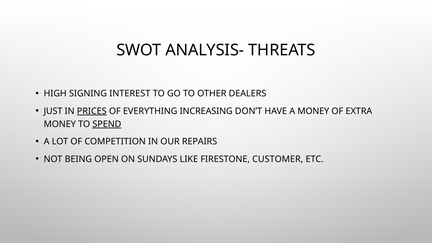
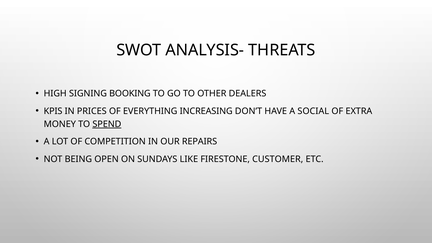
INTEREST: INTEREST -> BOOKING
JUST: JUST -> KPIS
PRICES underline: present -> none
A MONEY: MONEY -> SOCIAL
